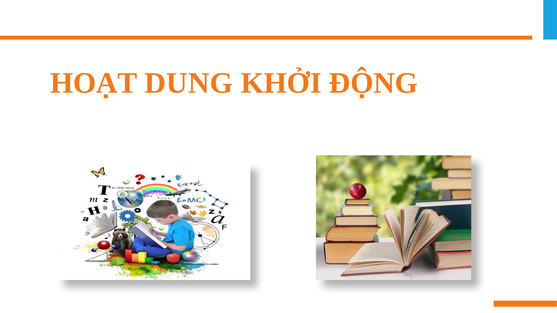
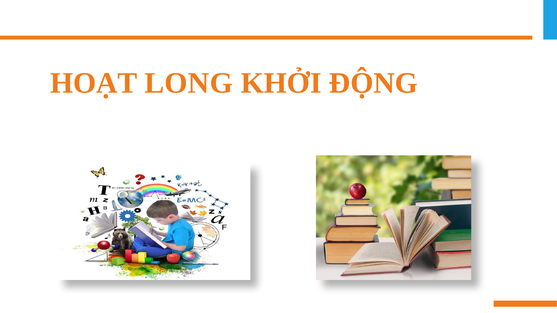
DUNG: DUNG -> LONG
